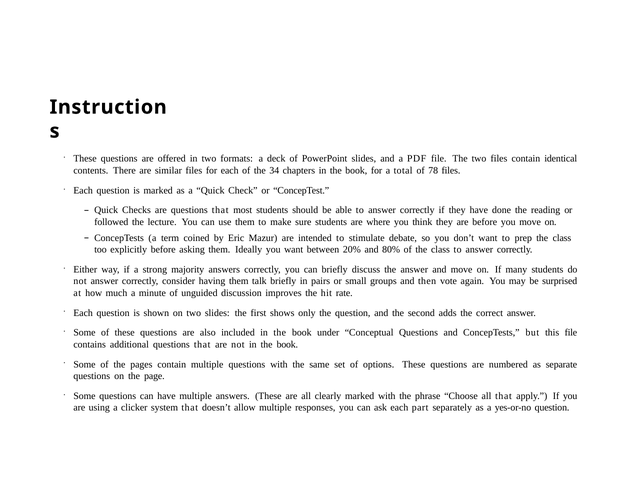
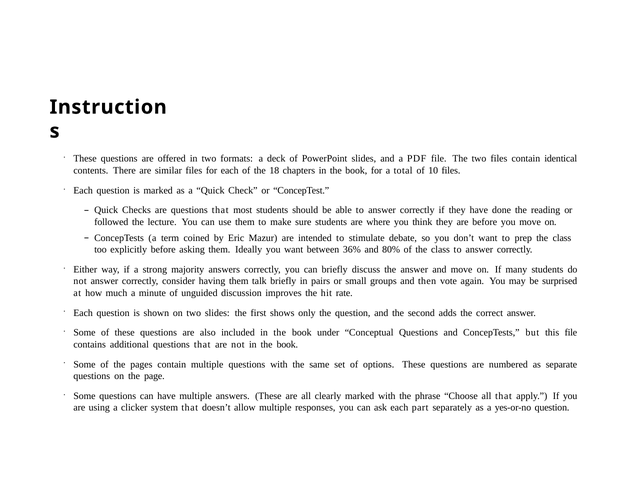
34: 34 -> 18
78: 78 -> 10
20%: 20% -> 36%
